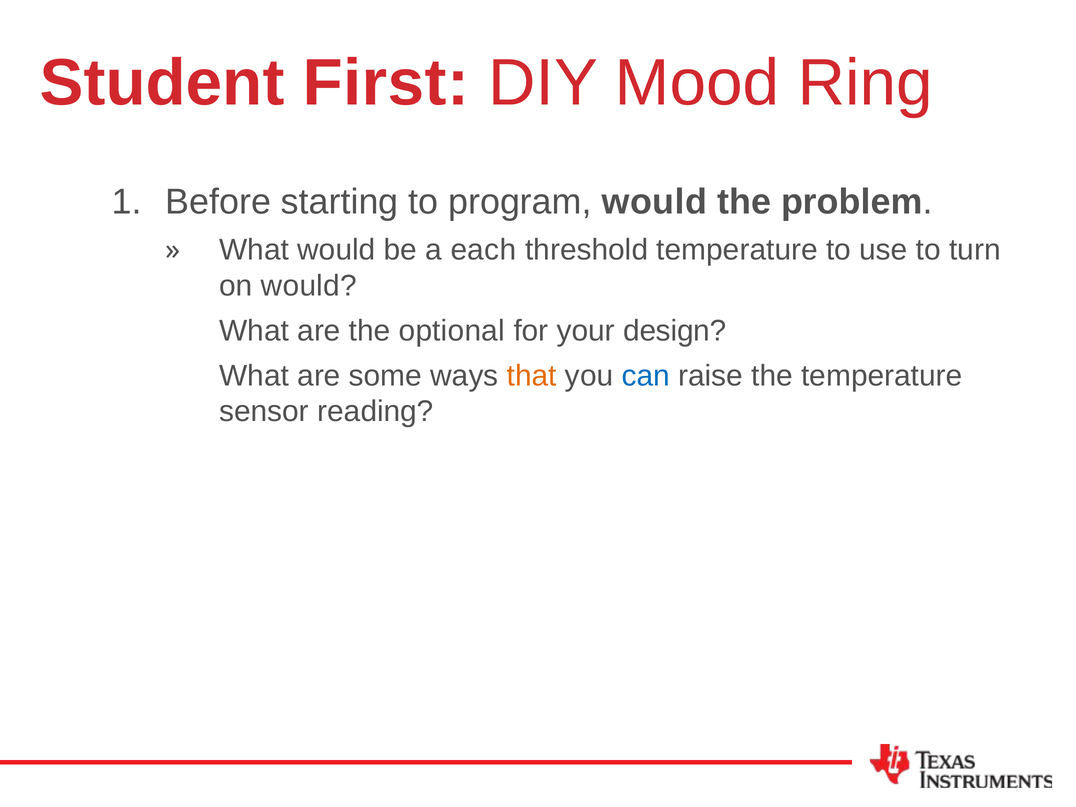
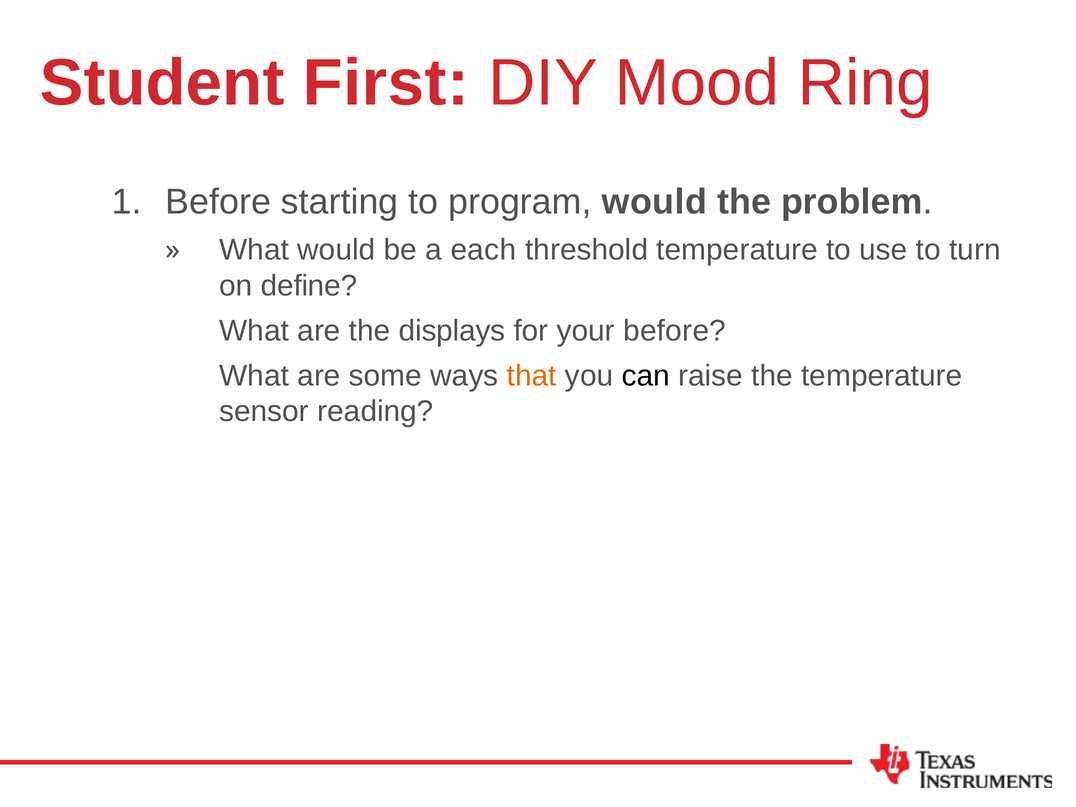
on would: would -> define
optional: optional -> displays
your design: design -> before
can colour: blue -> black
